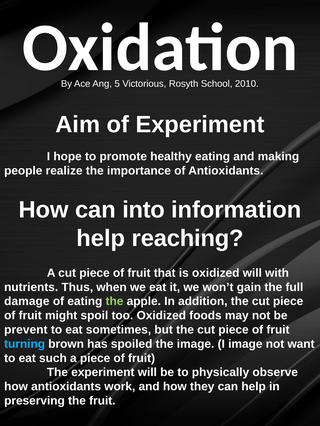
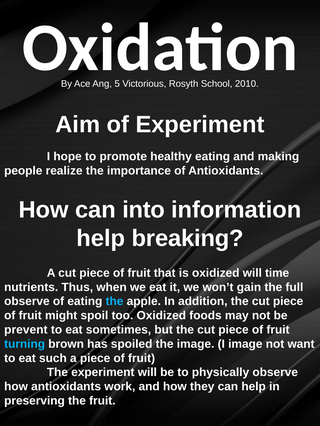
reaching: reaching -> breaking
with: with -> time
damage at (27, 302): damage -> observe
the at (114, 302) colour: light green -> light blue
